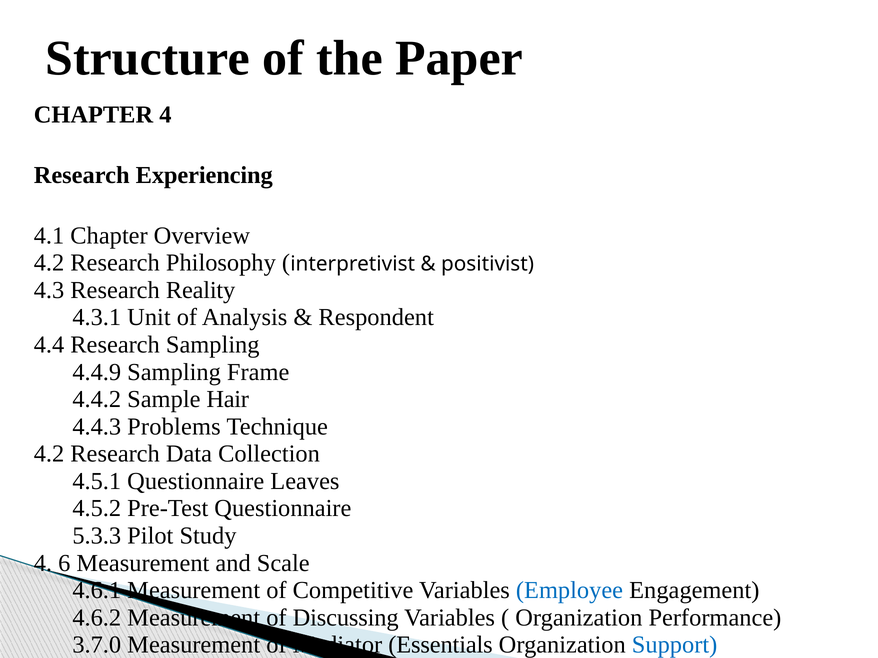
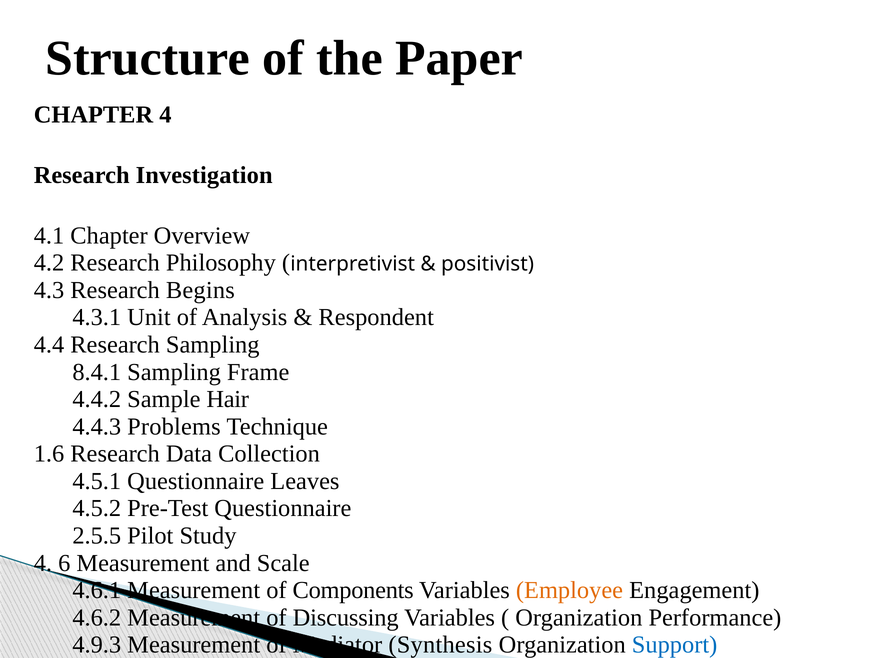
Experiencing: Experiencing -> Investigation
Reality: Reality -> Begins
4.4.9: 4.4.9 -> 8.4.1
4.2 at (49, 454): 4.2 -> 1.6
5.3.3: 5.3.3 -> 2.5.5
Competitive: Competitive -> Components
Employee colour: blue -> orange
3.7.0: 3.7.0 -> 4.9.3
Essentials: Essentials -> Synthesis
